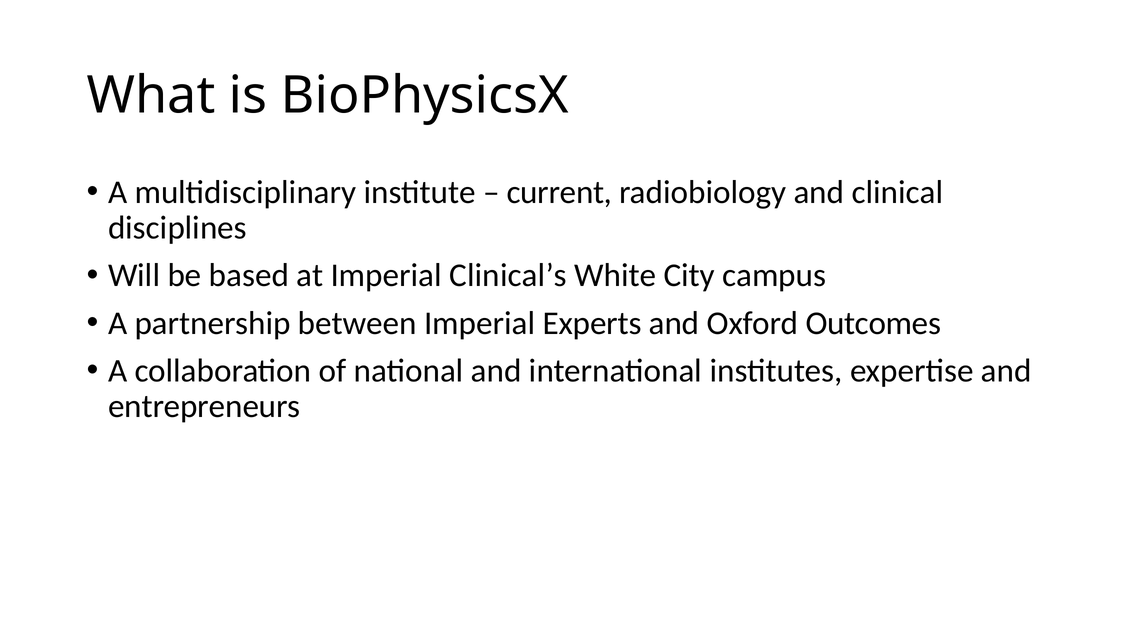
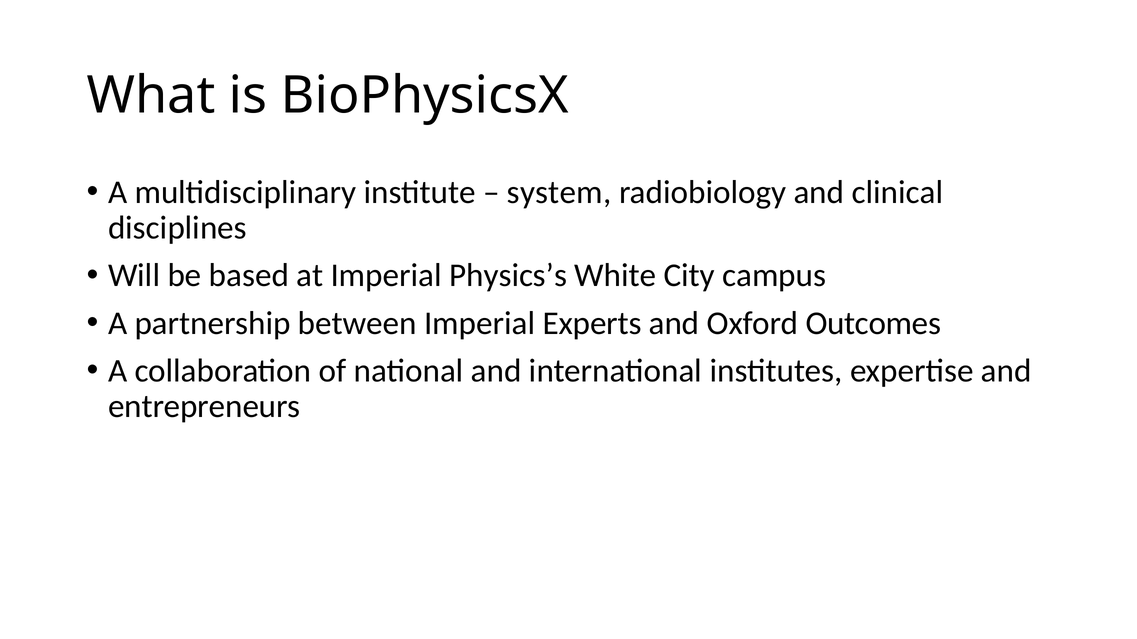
current: current -> system
Clinical’s: Clinical’s -> Physics’s
